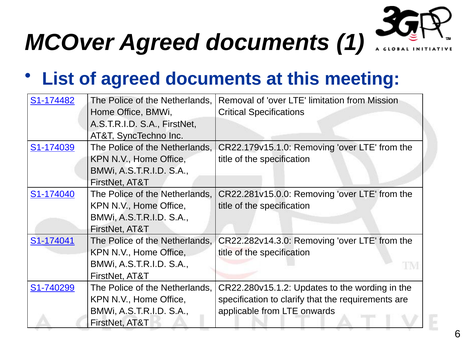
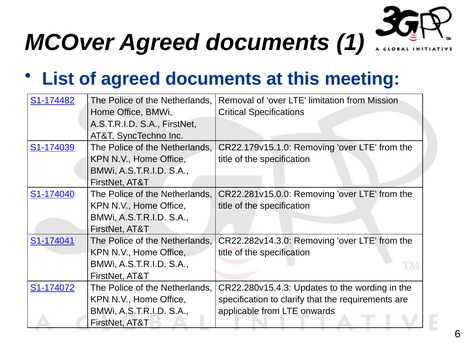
S1-740299: S1-740299 -> S1-174072
CR22.280v15.1.2: CR22.280v15.1.2 -> CR22.280v15.4.3
